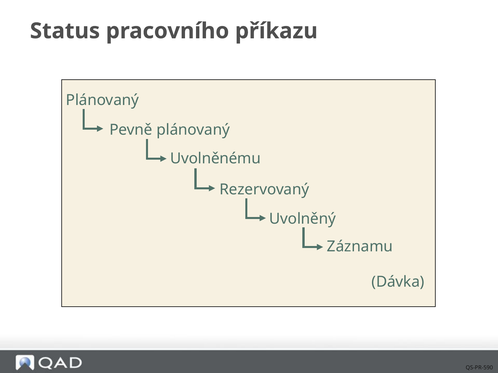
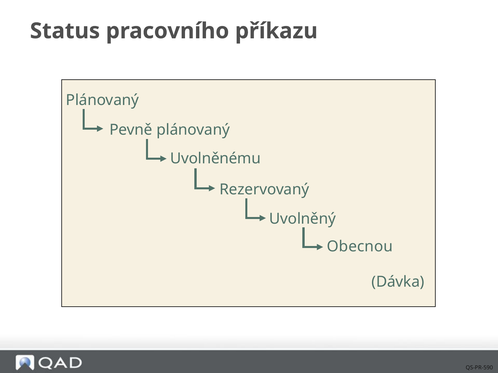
Záznamu: Záznamu -> Obecnou
